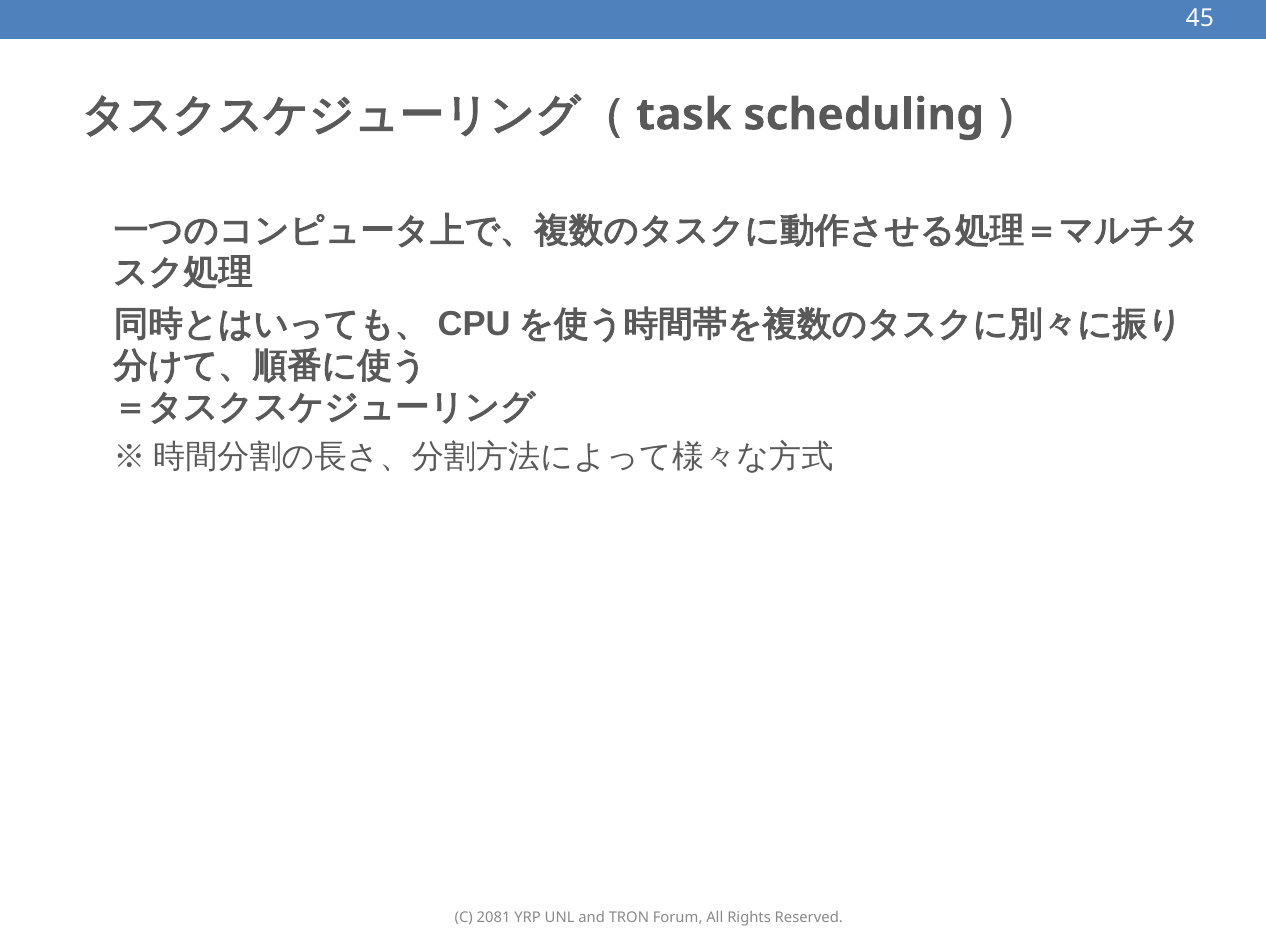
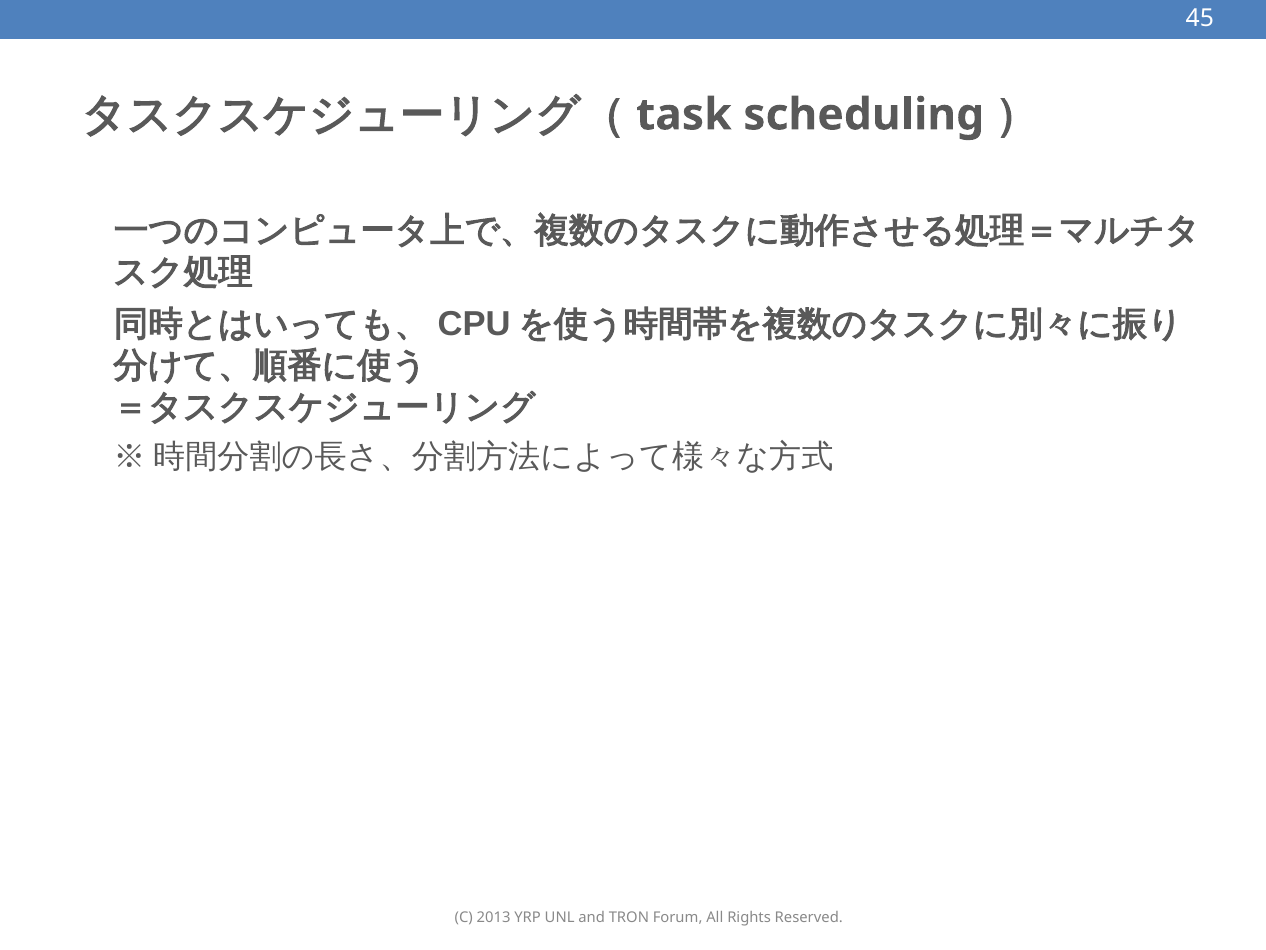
2081: 2081 -> 2013
